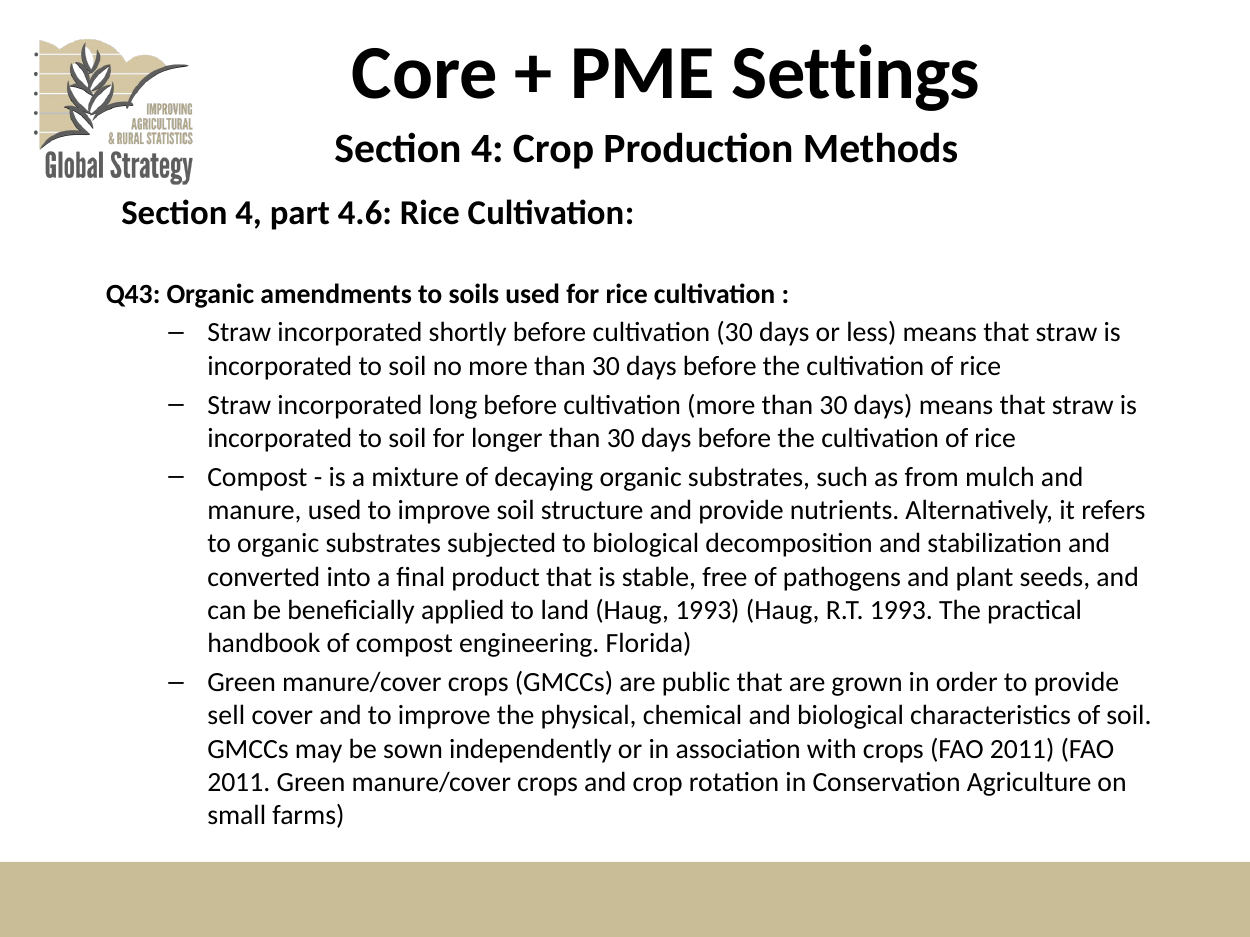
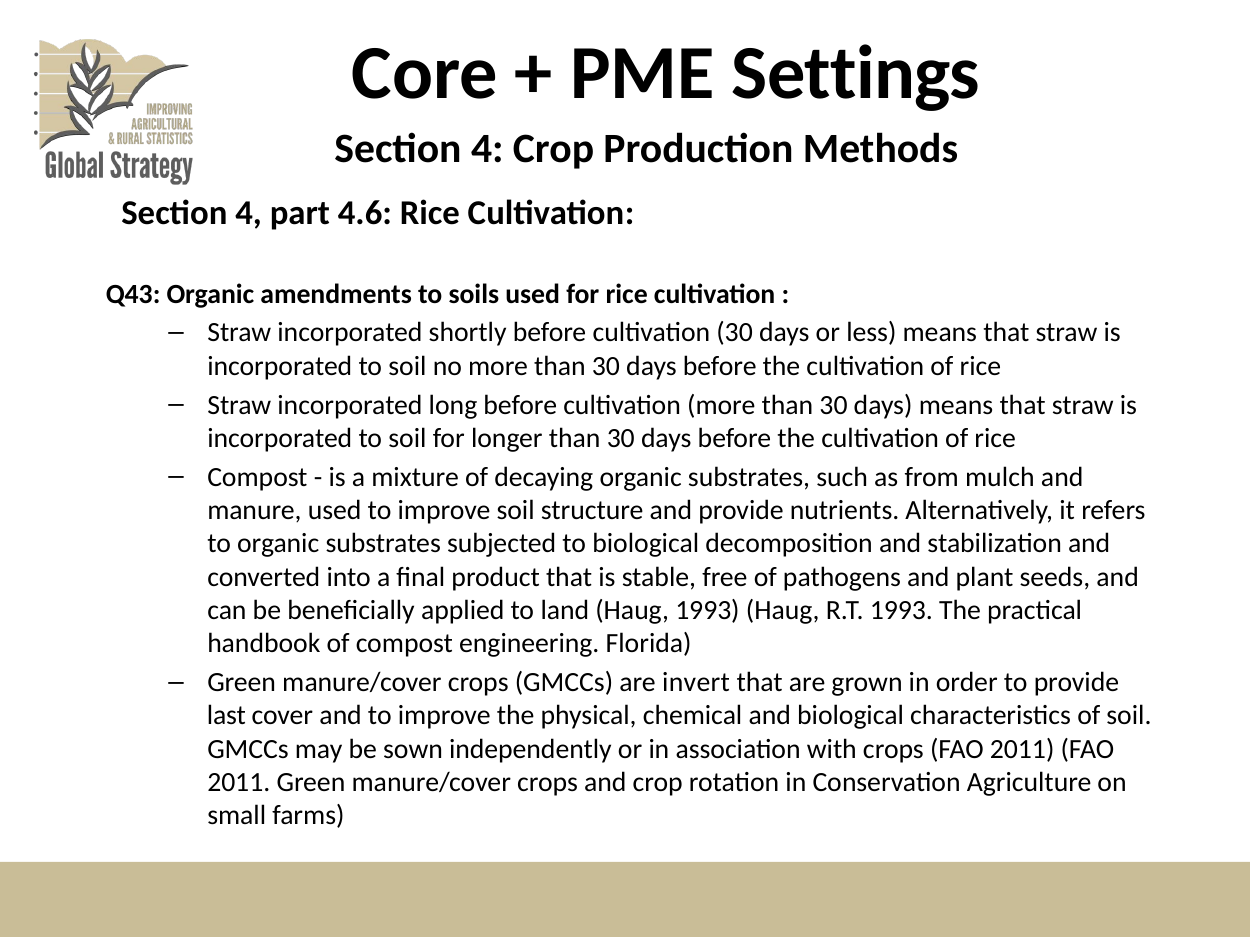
public: public -> invert
sell: sell -> last
